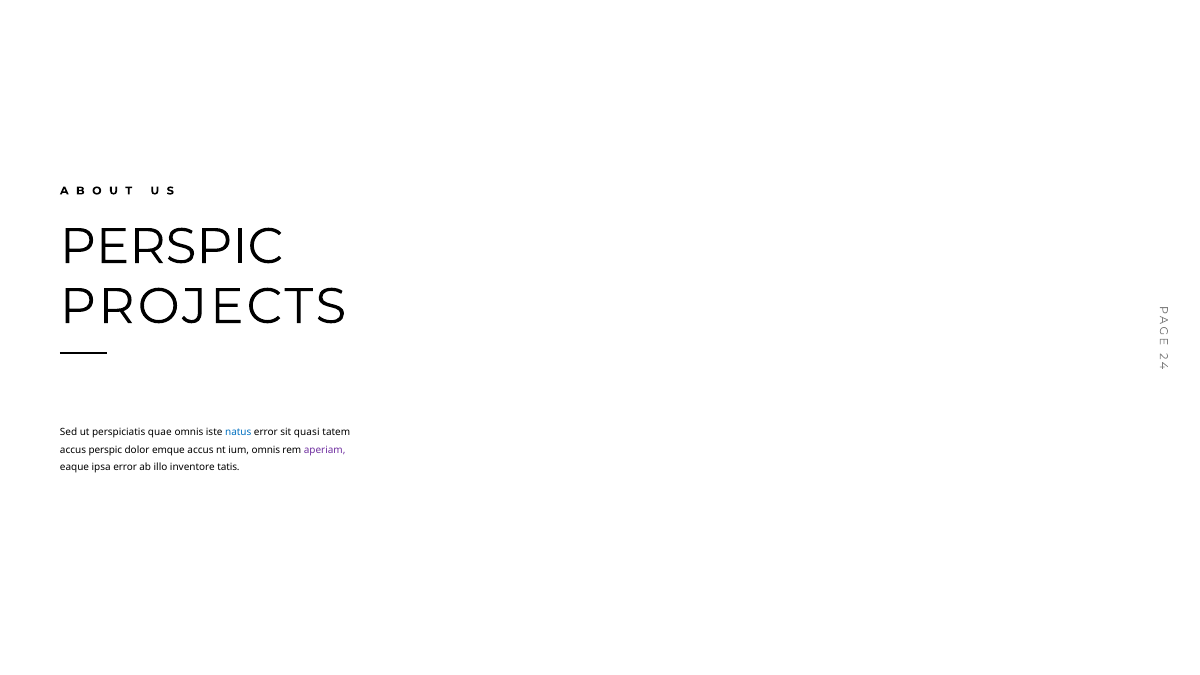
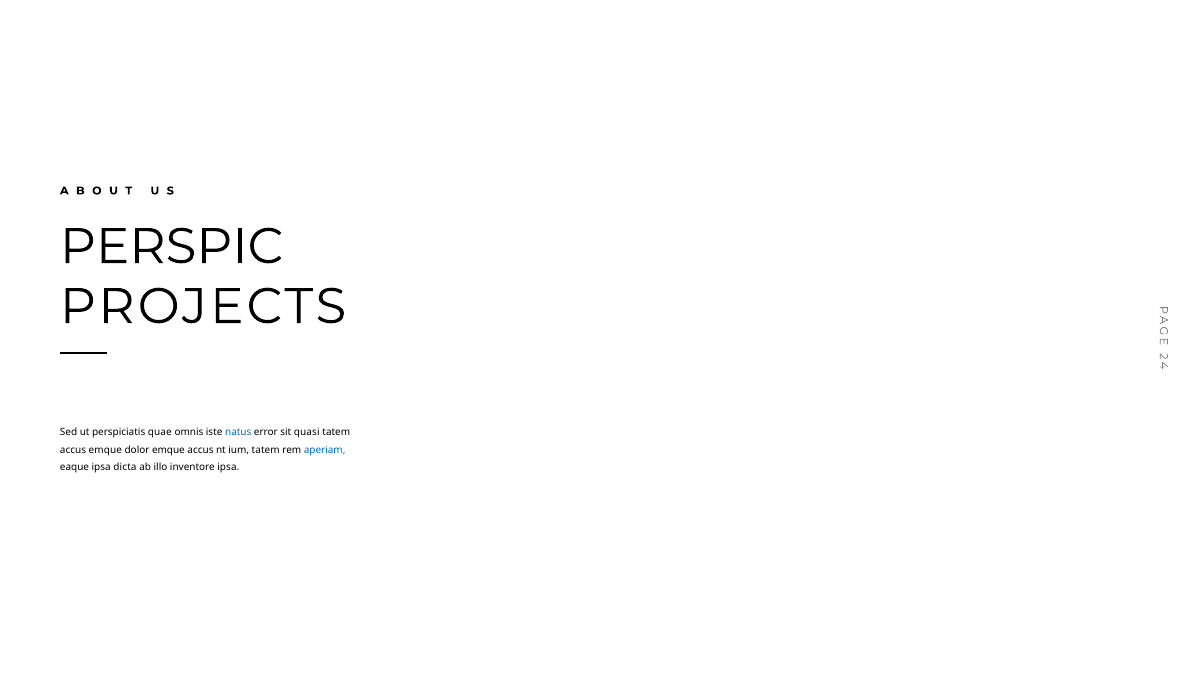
accus perspic: perspic -> emque
ium omnis: omnis -> tatem
aperiam colour: purple -> blue
ipsa error: error -> dicta
inventore tatis: tatis -> ipsa
